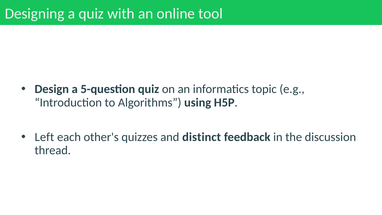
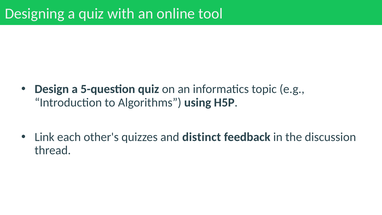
Left: Left -> Link
